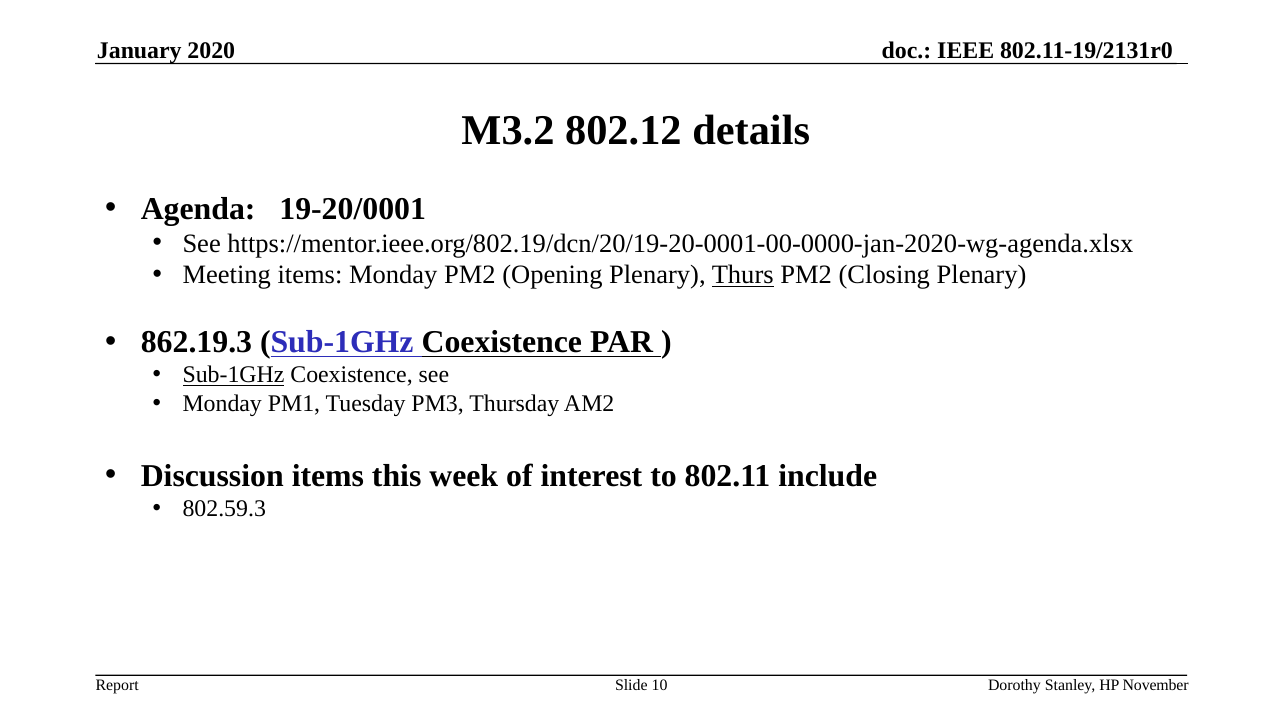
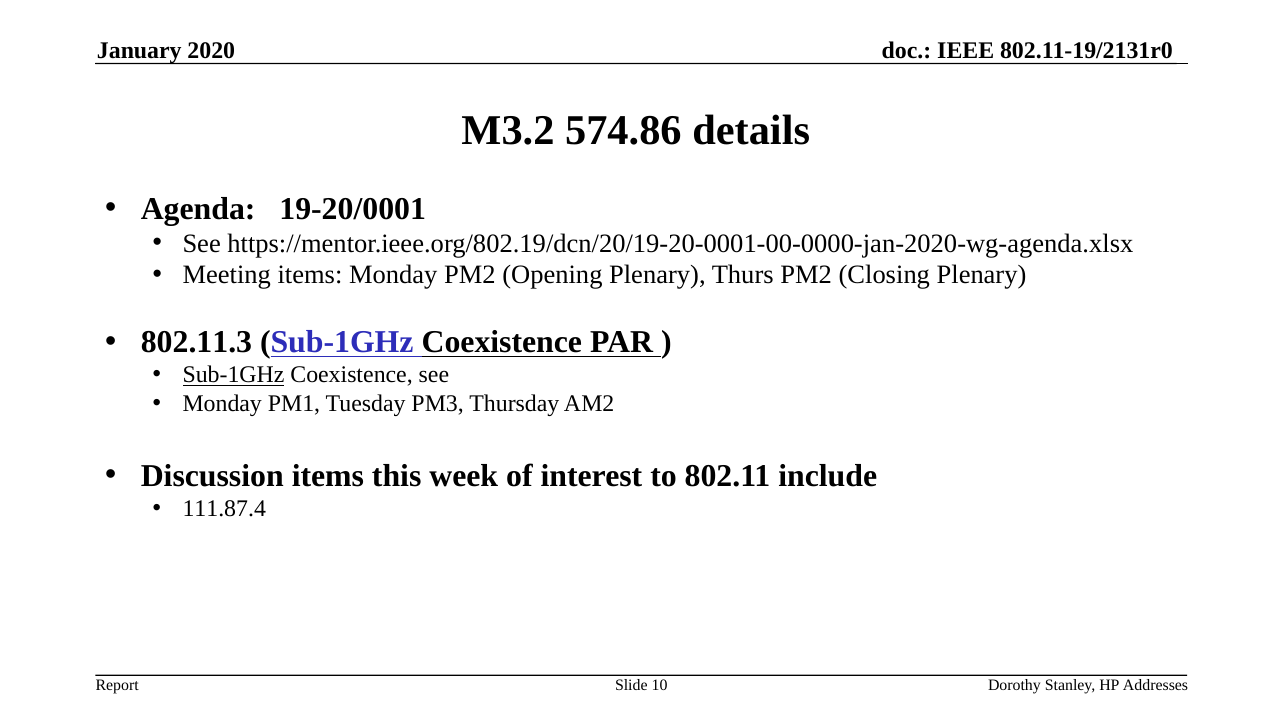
802.12: 802.12 -> 574.86
Thurs underline: present -> none
862.19.3: 862.19.3 -> 802.11.3
802.59.3: 802.59.3 -> 111.87.4
November: November -> Addresses
